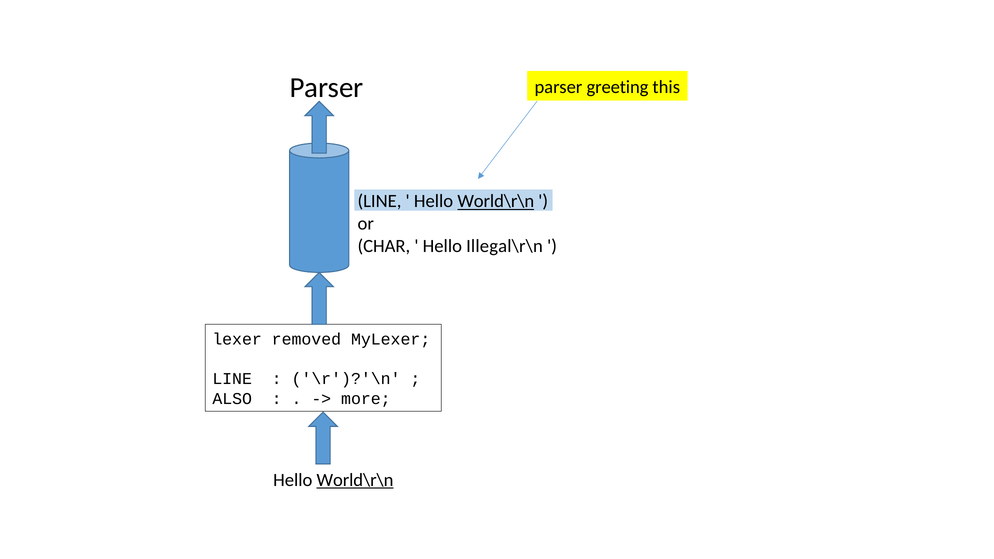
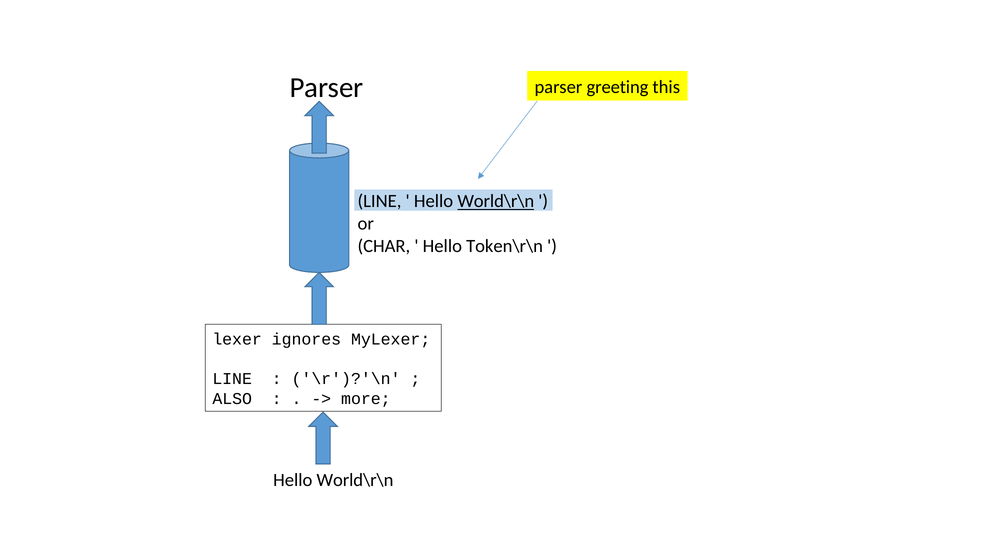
Illegal\r\n: Illegal\r\n -> Token\r\n
removed: removed -> ignores
World\r\n at (355, 480) underline: present -> none
